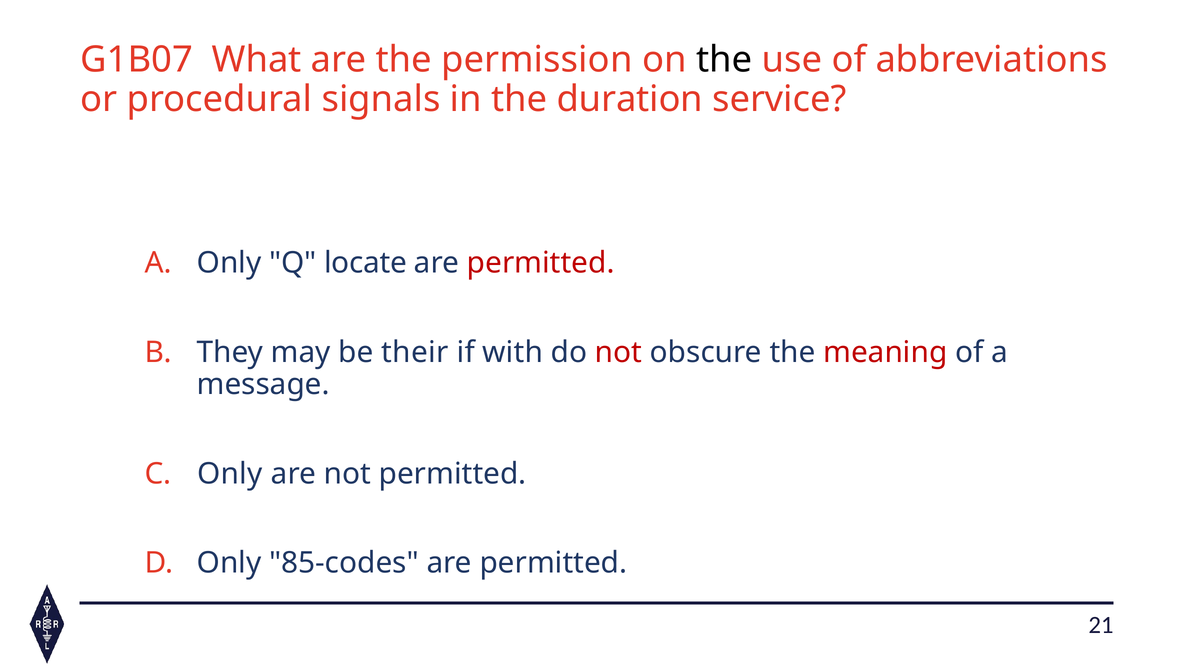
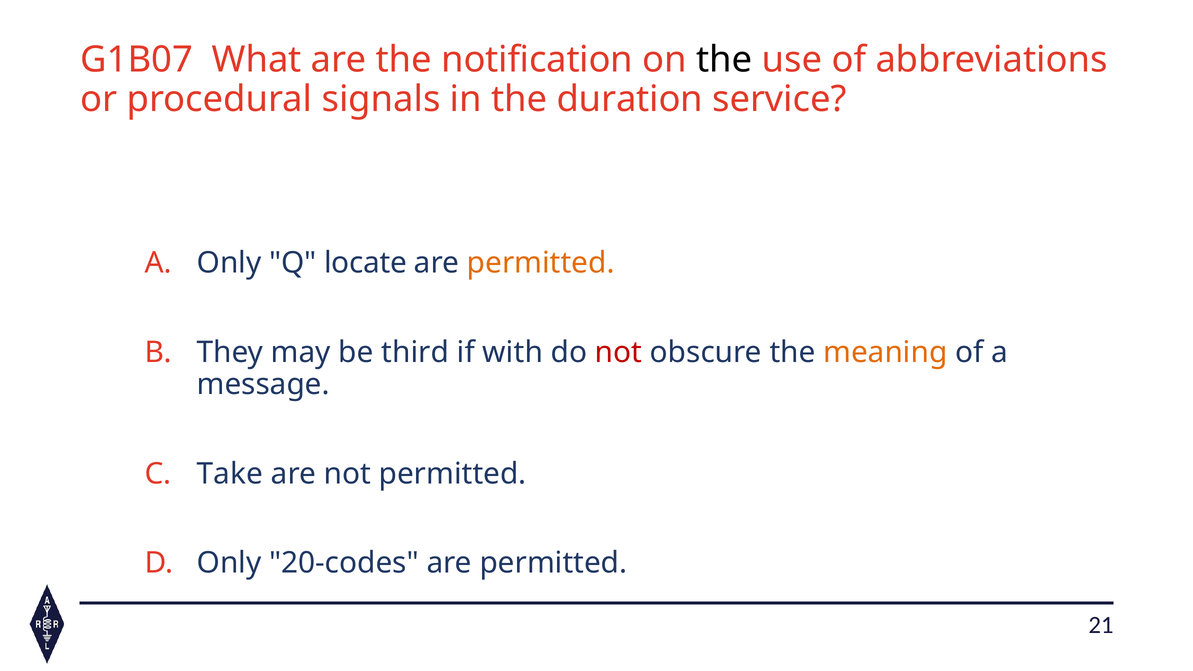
permission: permission -> notification
permitted at (541, 263) colour: red -> orange
their: their -> third
meaning colour: red -> orange
Only at (230, 474): Only -> Take
85-codes: 85-codes -> 20-codes
